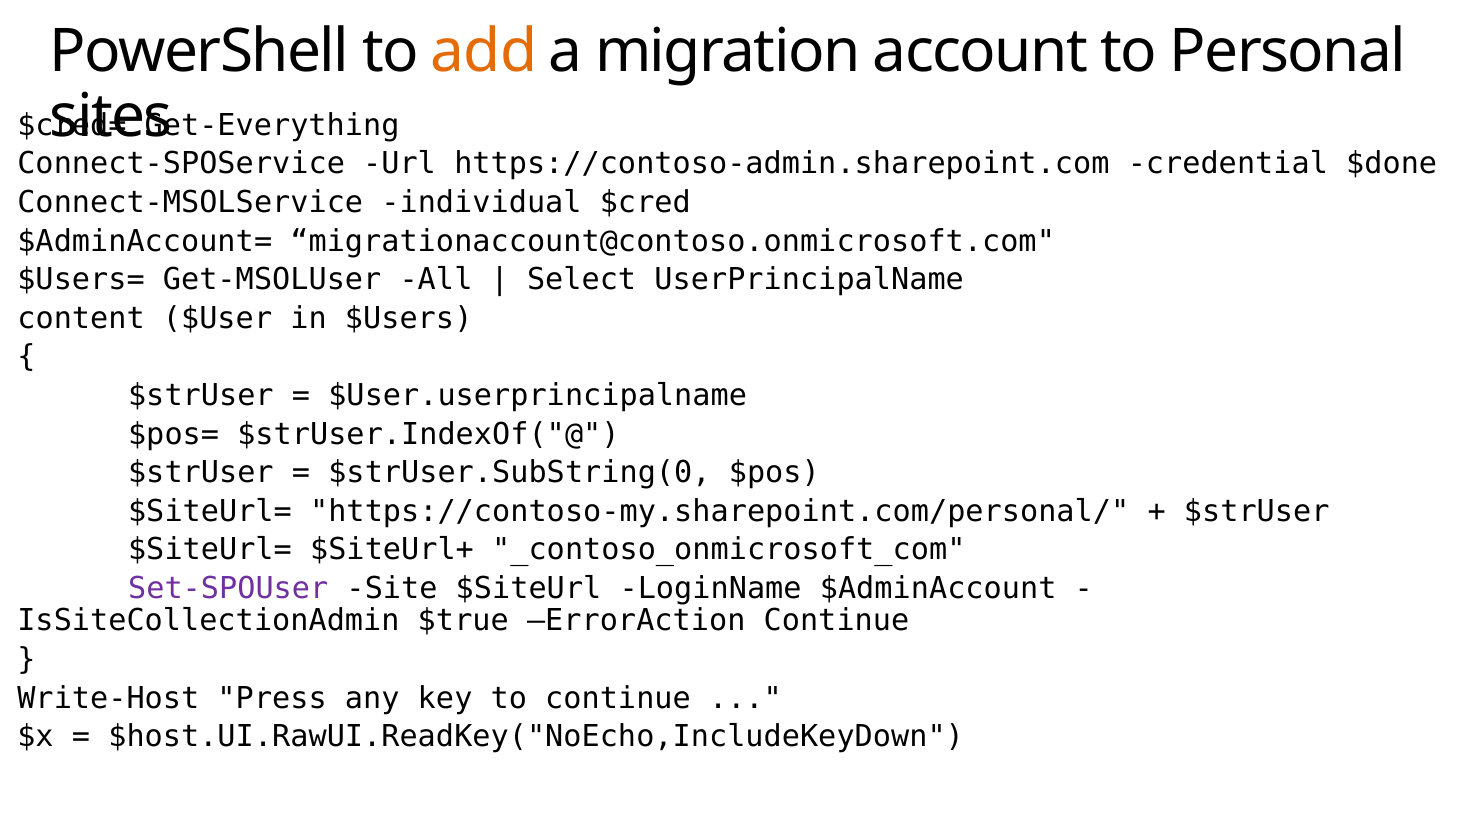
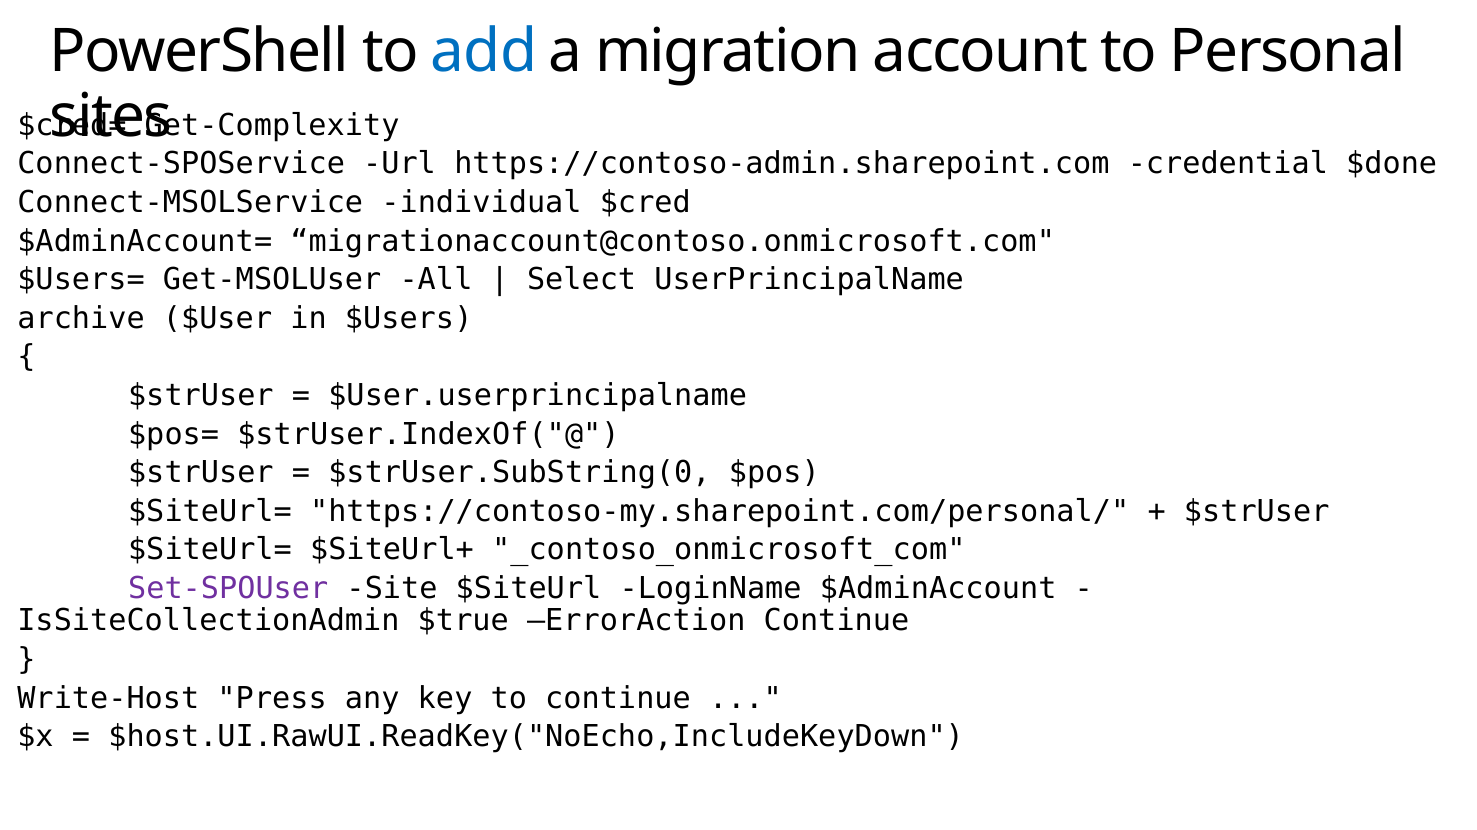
add colour: orange -> blue
Get-Everything: Get-Everything -> Get-Complexity
content: content -> archive
